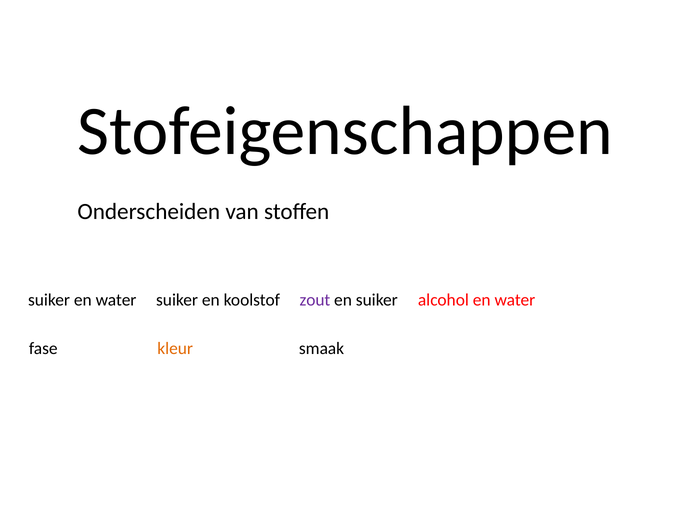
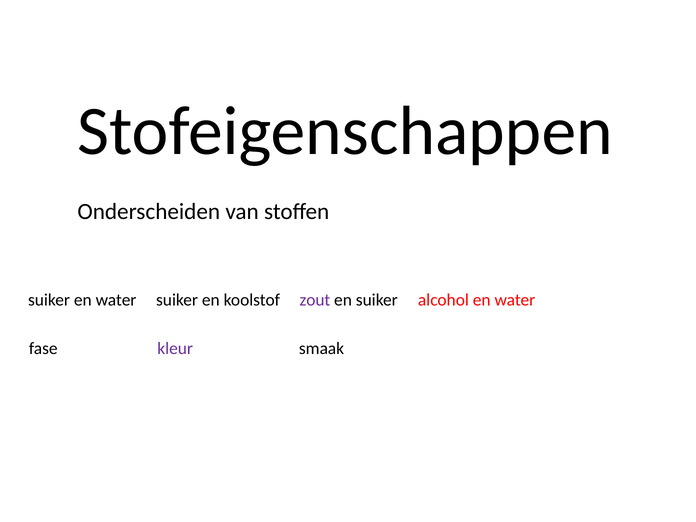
kleur colour: orange -> purple
